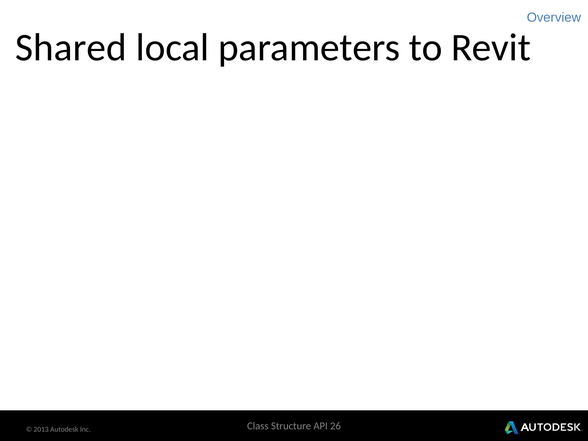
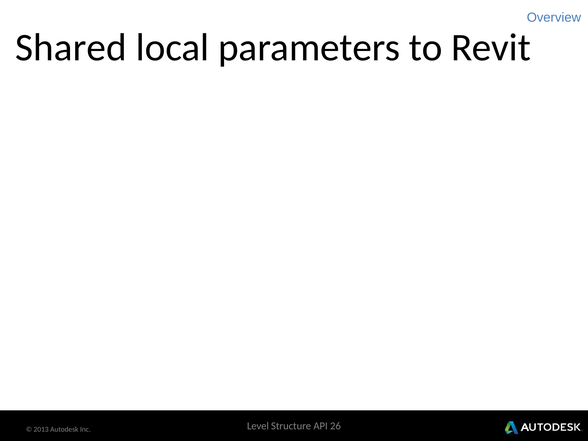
Class: Class -> Level
